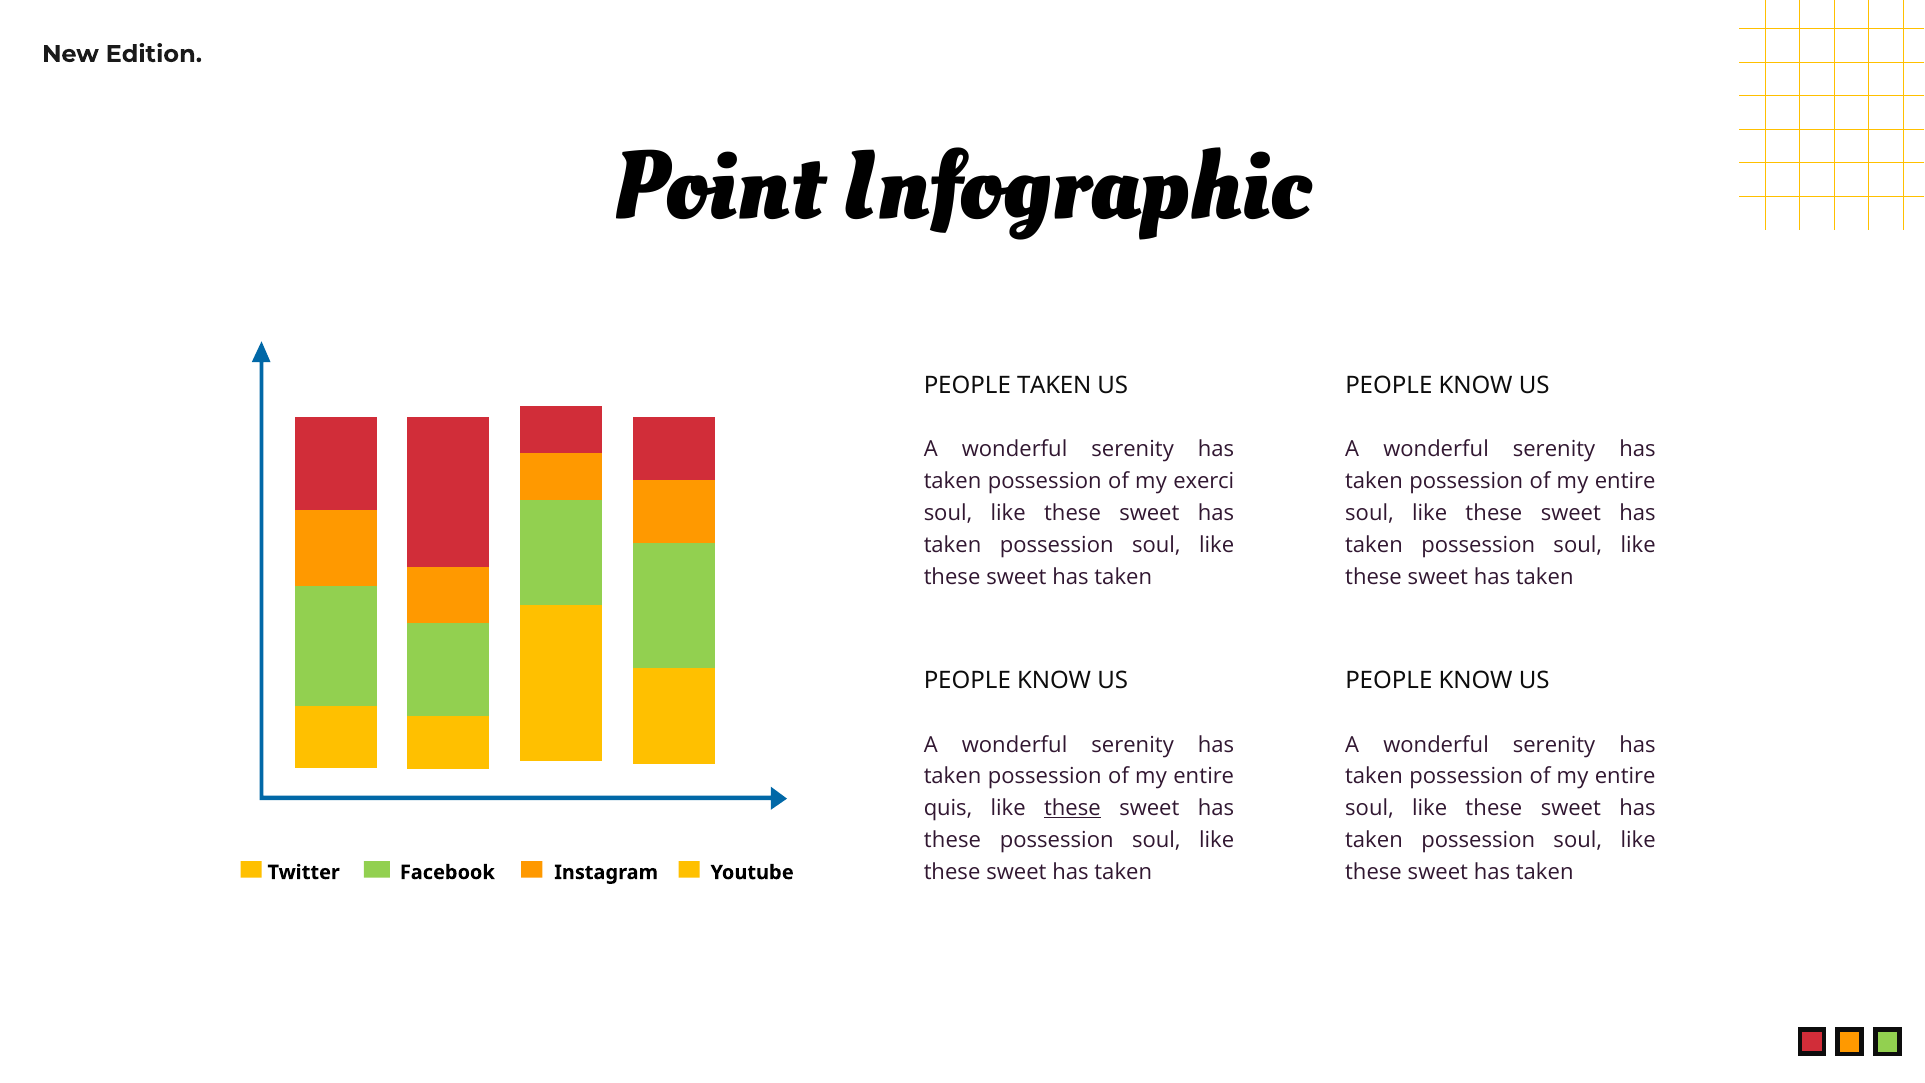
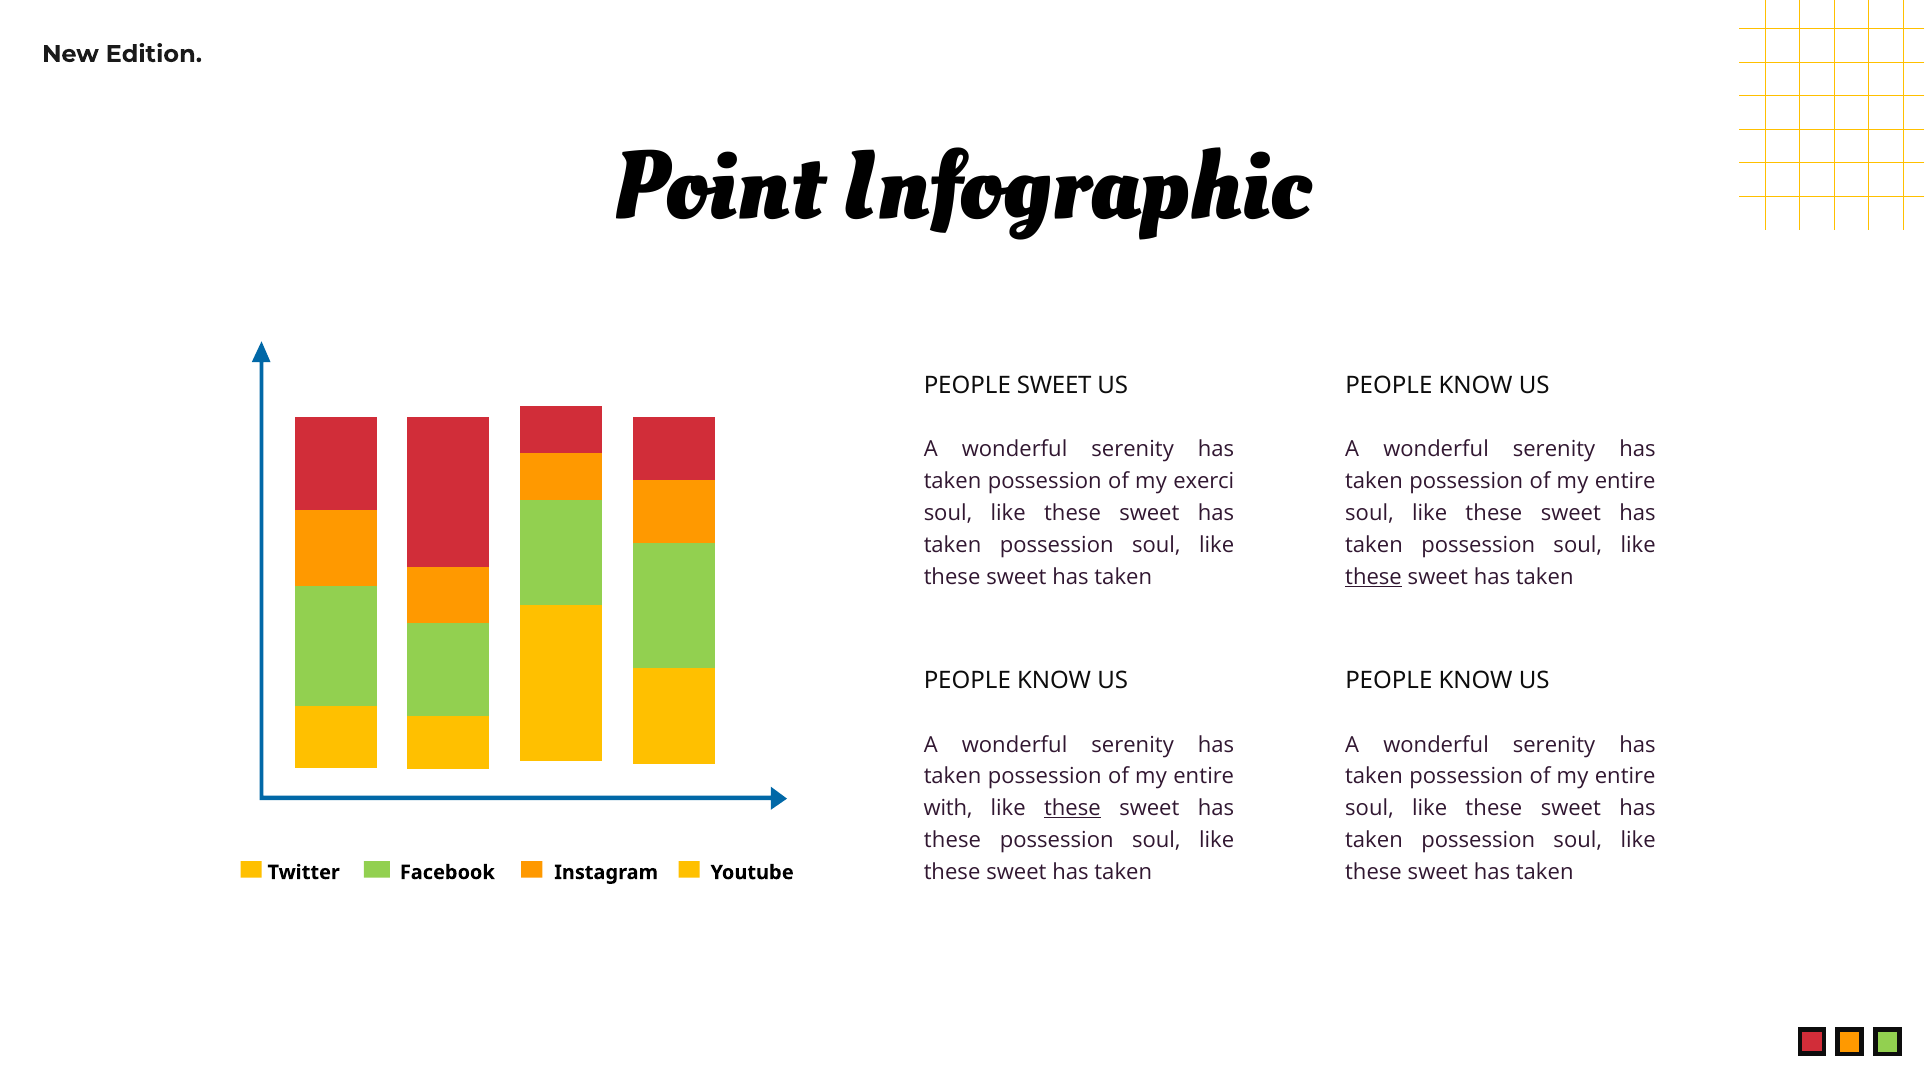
PEOPLE TAKEN: TAKEN -> SWEET
these at (1374, 577) underline: none -> present
quis: quis -> with
